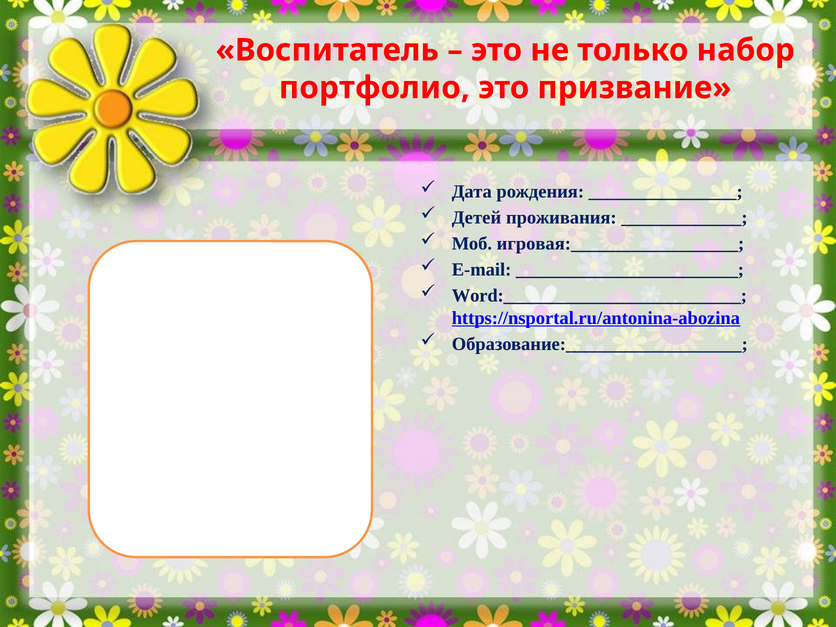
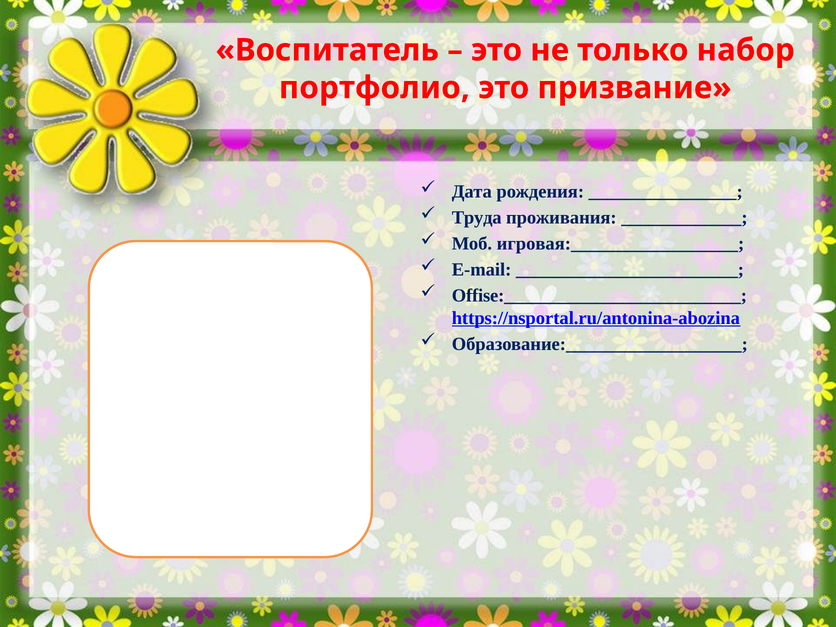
Детей: Детей -> Труда
Word:__________________________: Word:__________________________ -> Offise:__________________________
